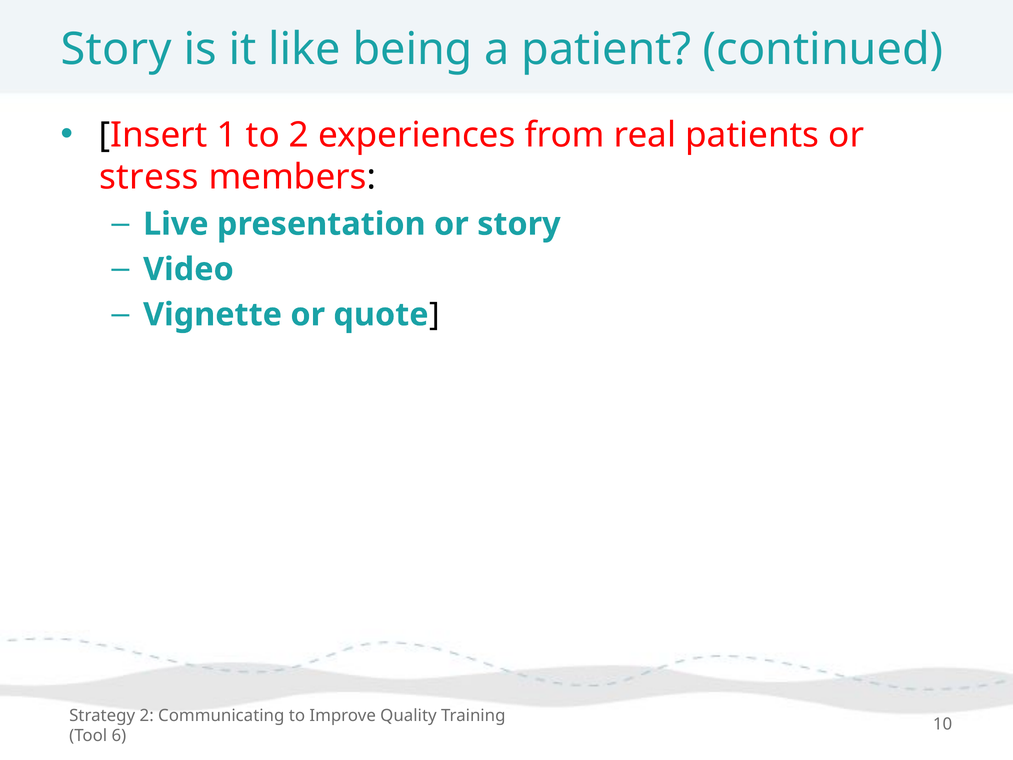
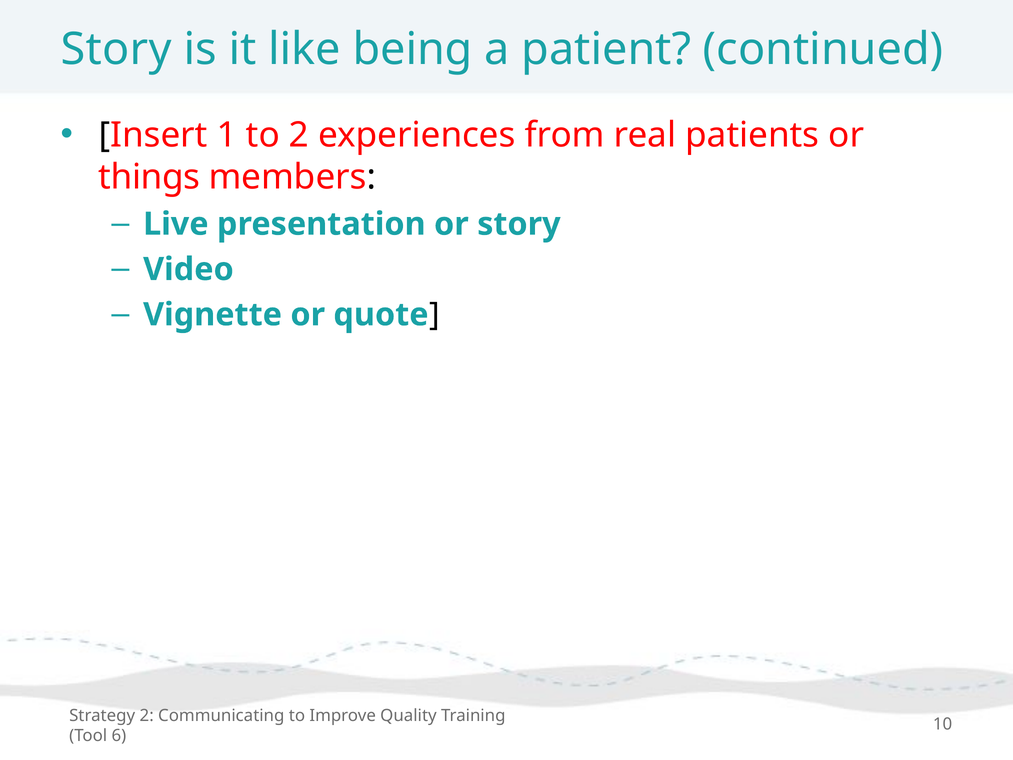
stress: stress -> things
